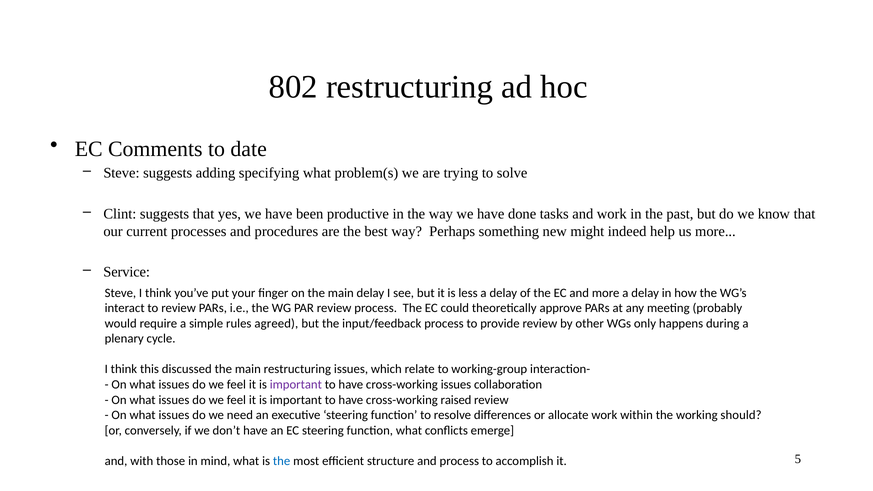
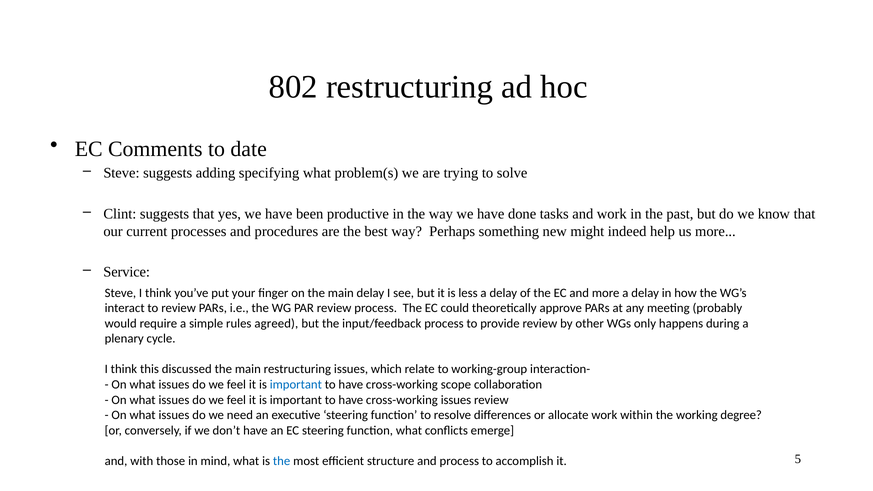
important at (296, 385) colour: purple -> blue
cross-working issues: issues -> scope
cross-working raised: raised -> issues
should: should -> degree
